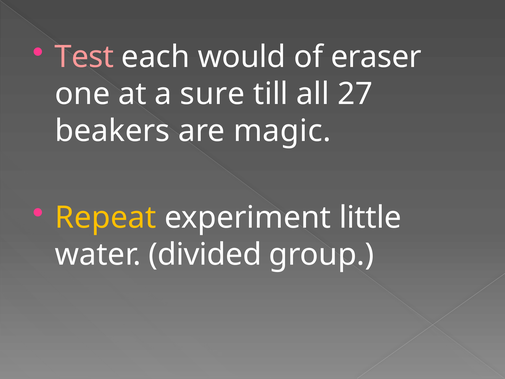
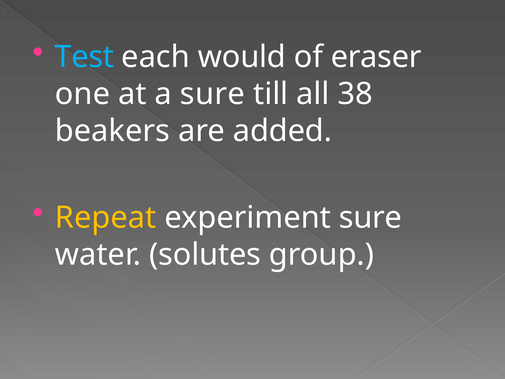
Test colour: pink -> light blue
27: 27 -> 38
magic: magic -> added
experiment little: little -> sure
divided: divided -> solutes
